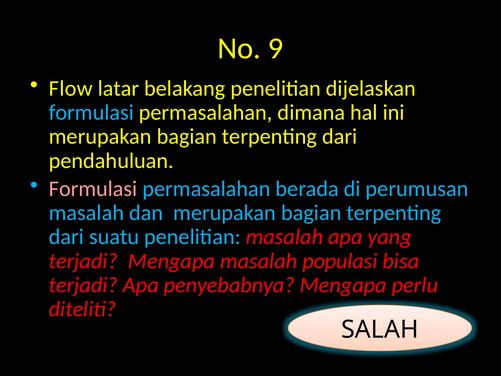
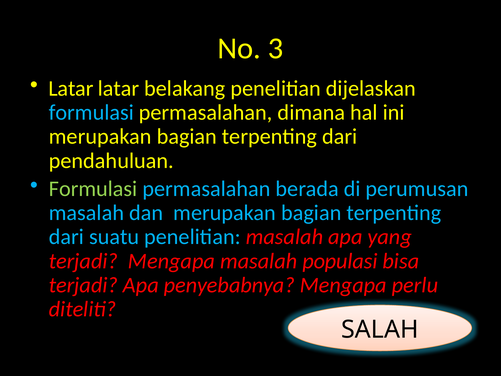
9: 9 -> 3
Flow at (71, 88): Flow -> Latar
Formulasi at (93, 189) colour: pink -> light green
